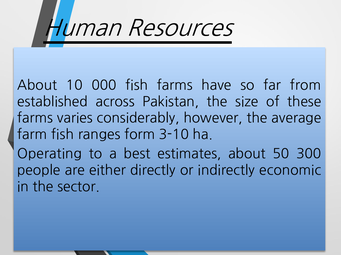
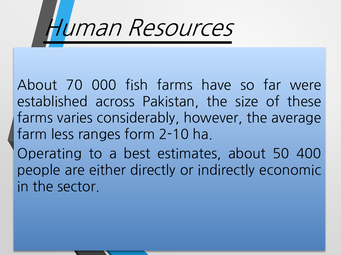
10: 10 -> 70
from: from -> were
farm fish: fish -> less
3-10: 3-10 -> 2-10
300: 300 -> 400
